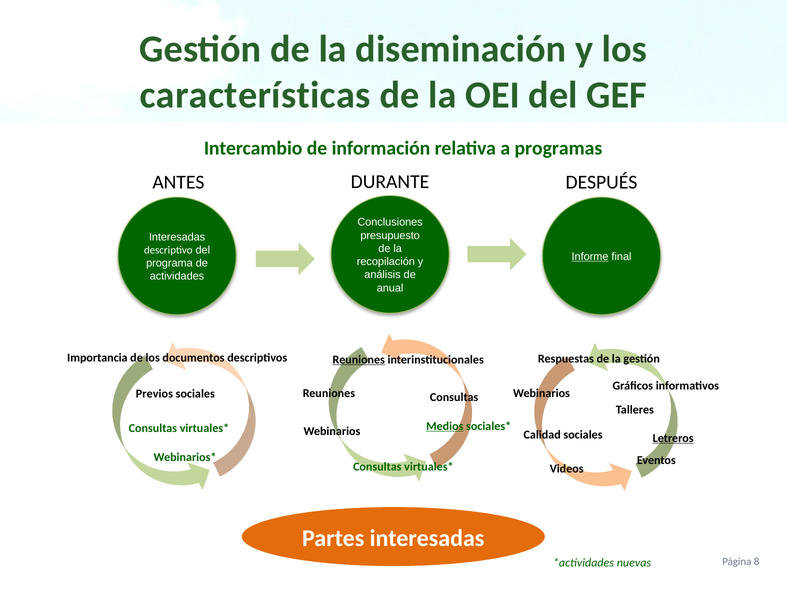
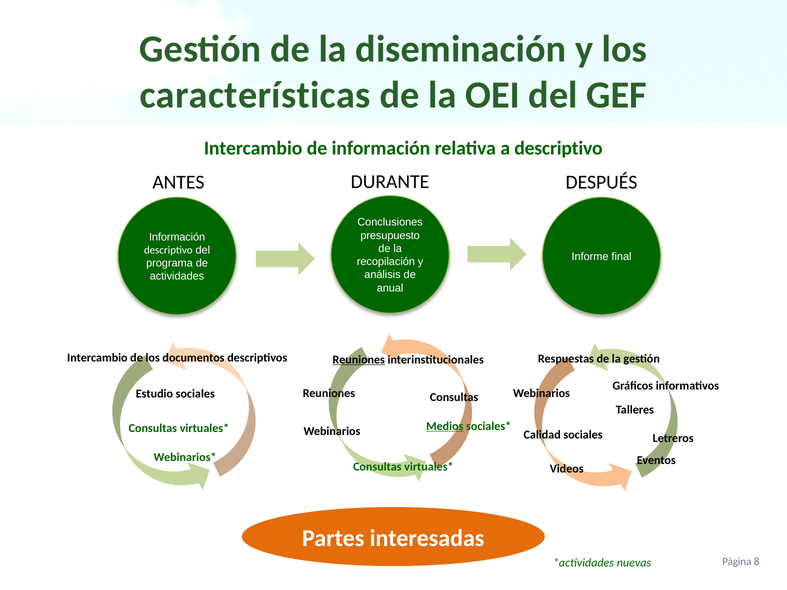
a programas: programas -> descriptivo
Interesadas at (177, 237): Interesadas -> Información
Informe underline: present -> none
Importancia at (97, 358): Importancia -> Intercambio
Previos: Previos -> Estudio
Letreros underline: present -> none
